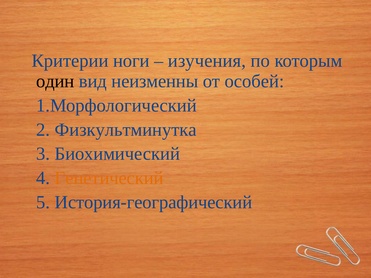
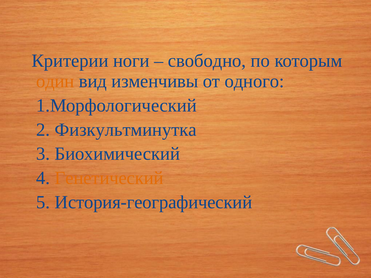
изучения: изучения -> свободно
один colour: black -> orange
неизменны: неизменны -> изменчивы
особей: особей -> одного
